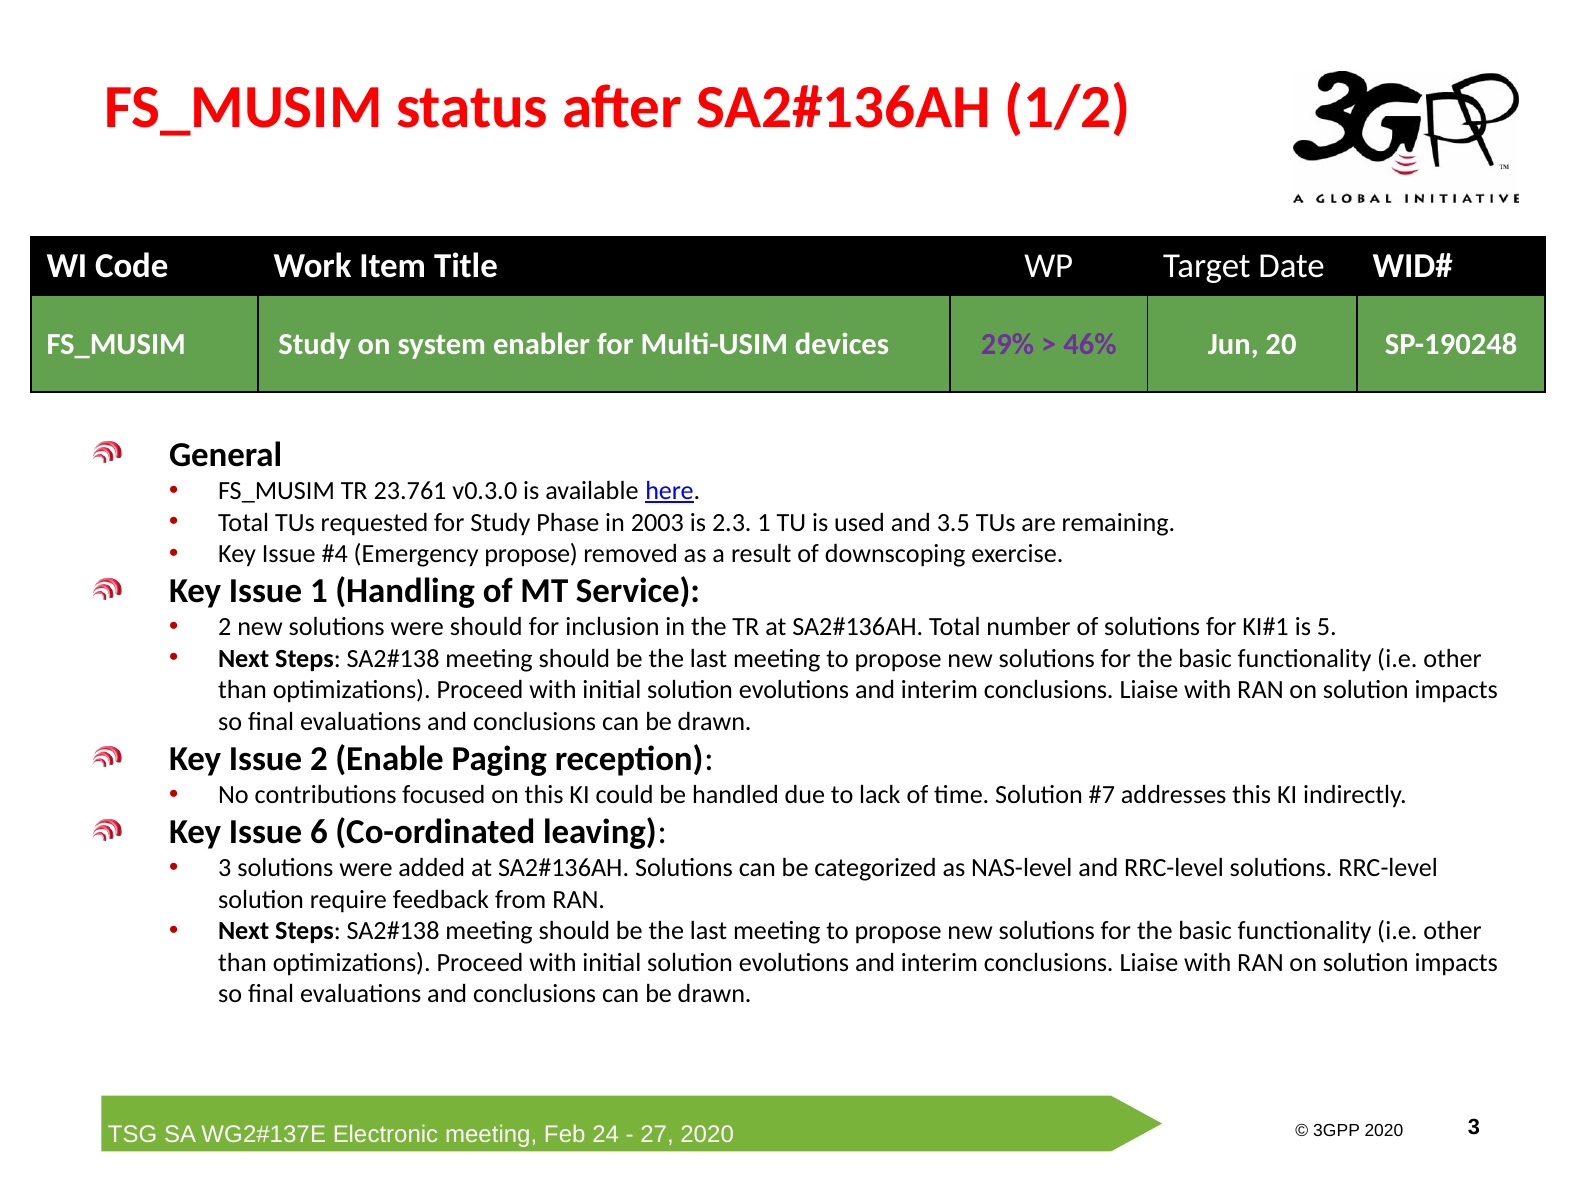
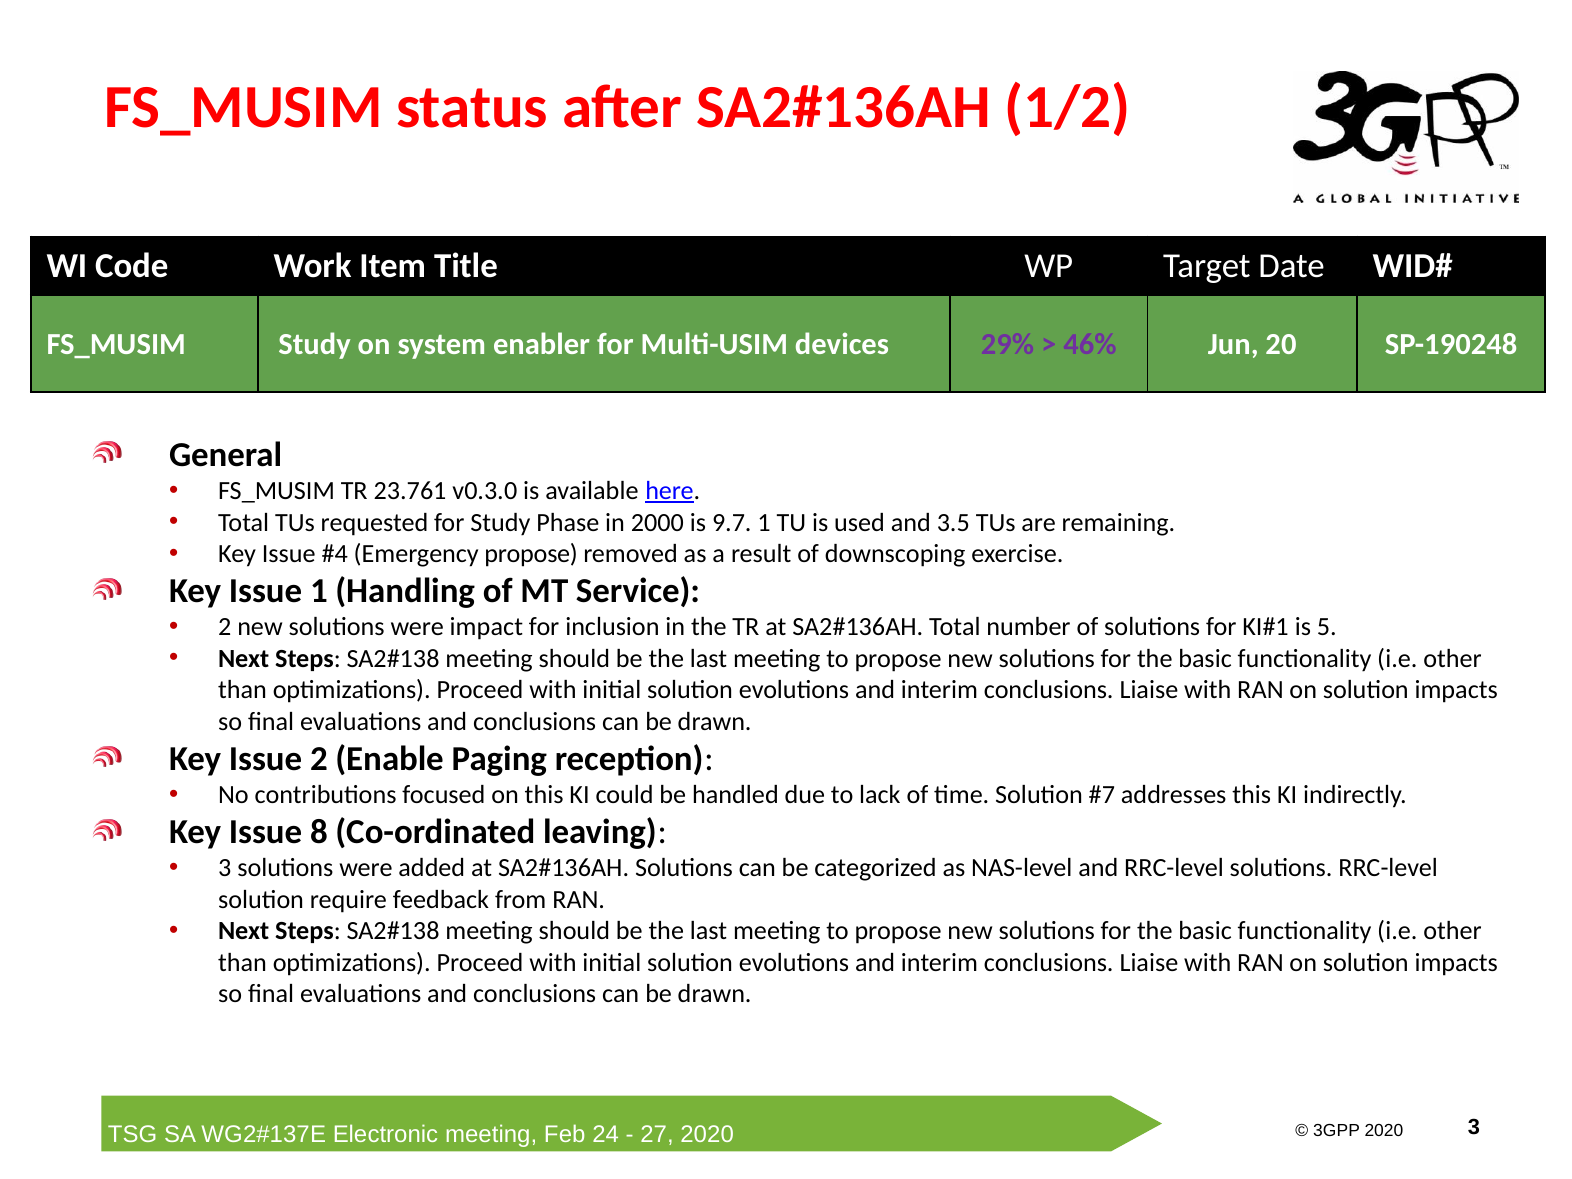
2003: 2003 -> 2000
2.3: 2.3 -> 9.7
were should: should -> impact
6: 6 -> 8
